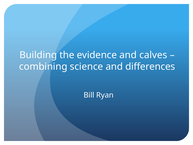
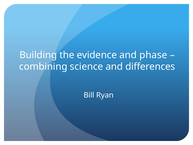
calves: calves -> phase
